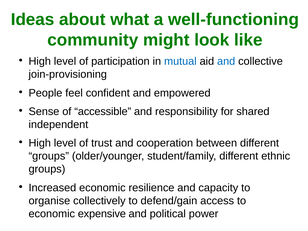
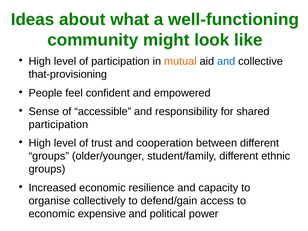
mutual colour: blue -> orange
join-provisioning: join-provisioning -> that-provisioning
independent at (58, 124): independent -> participation
